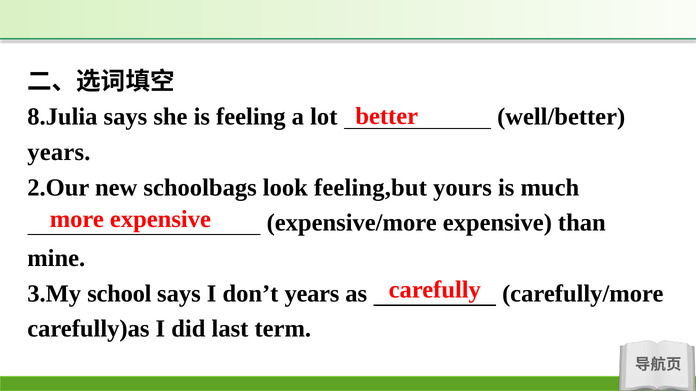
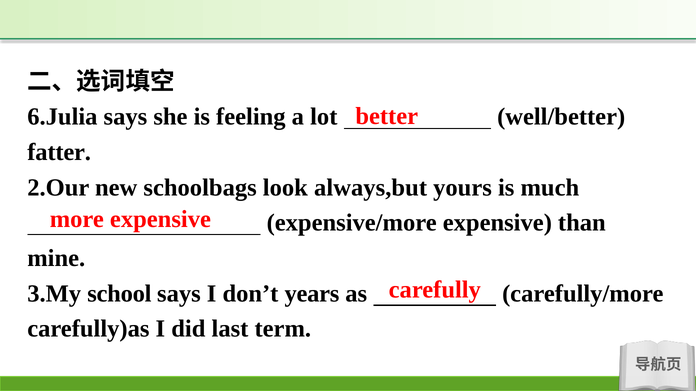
8.Julia: 8.Julia -> 6.Julia
years at (59, 152): years -> fatter
feeling,but: feeling,but -> always,but
